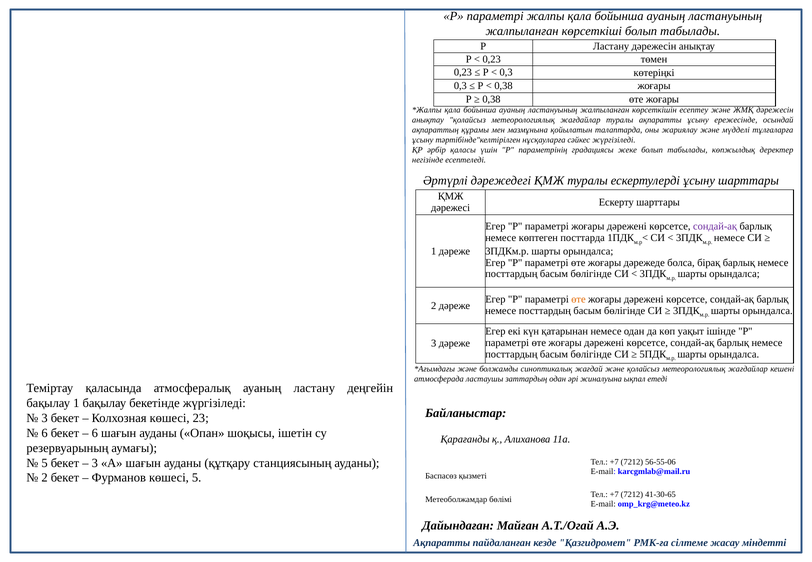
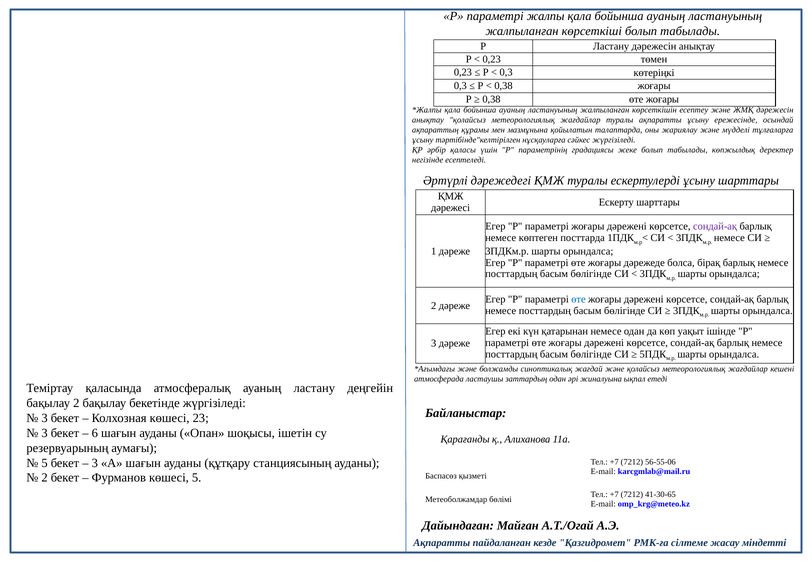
өте at (578, 299) colour: orange -> blue
бақылау 1: 1 -> 2
6 at (45, 433): 6 -> 3
